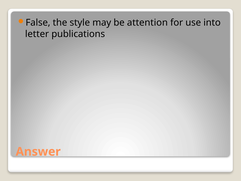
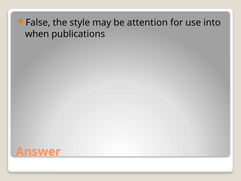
letter: letter -> when
